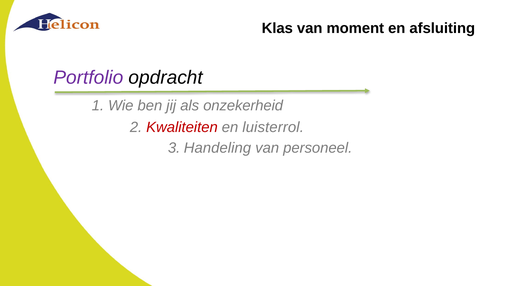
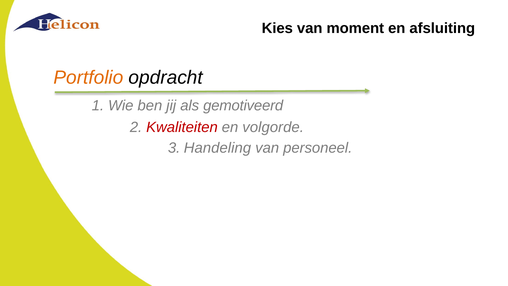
Klas: Klas -> Kies
Portfolio colour: purple -> orange
onzekerheid: onzekerheid -> gemotiveerd
luisterrol: luisterrol -> volgorde
